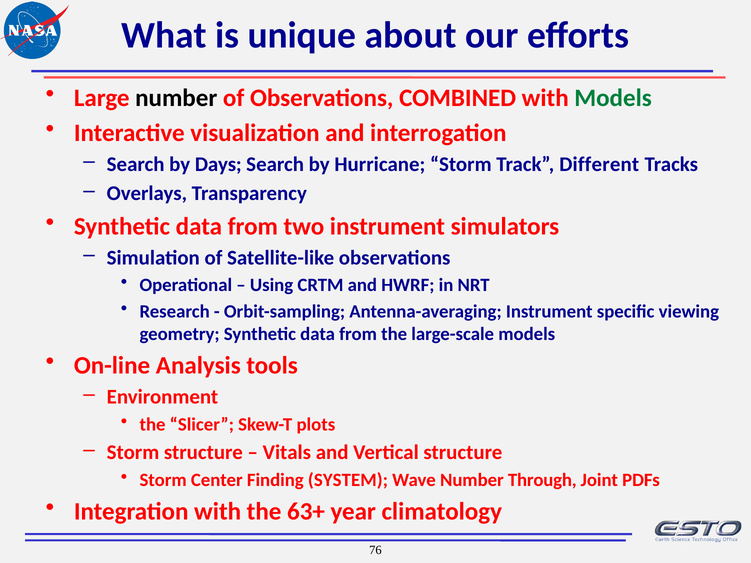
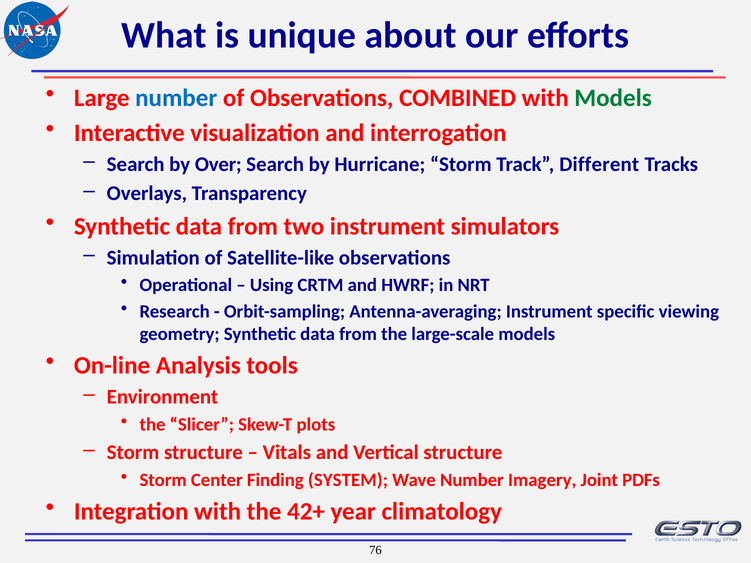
number at (176, 98) colour: black -> blue
Days: Days -> Over
Through: Through -> Imagery
63+: 63+ -> 42+
